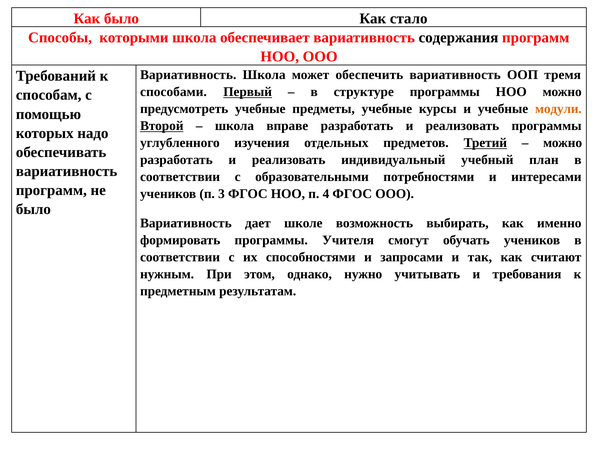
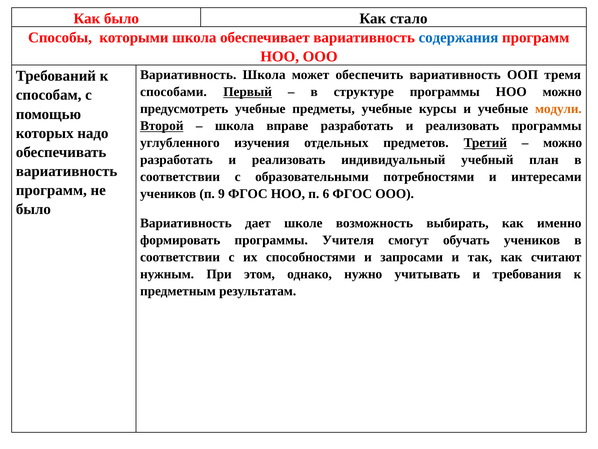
содержания colour: black -> blue
3: 3 -> 9
4: 4 -> 6
